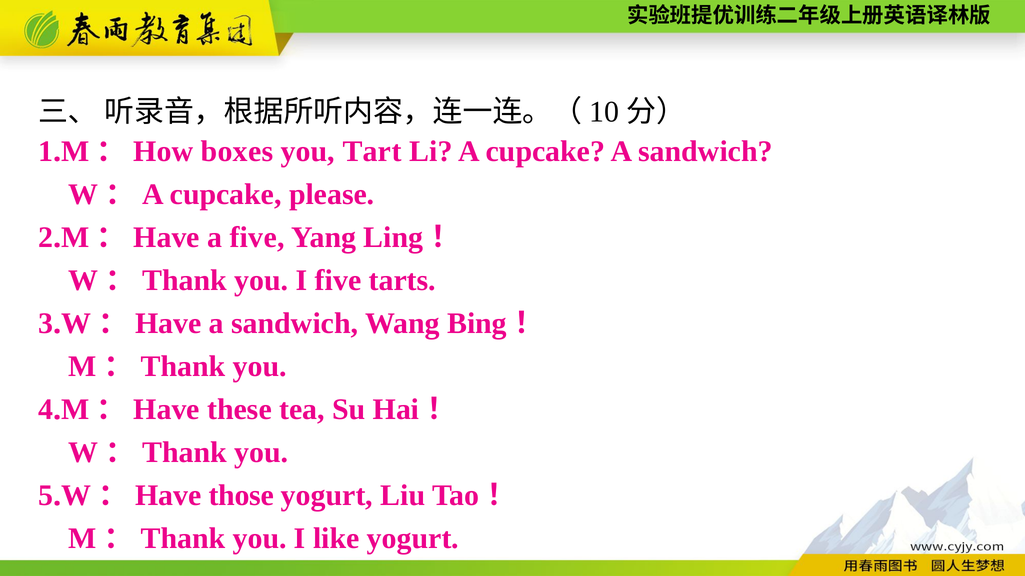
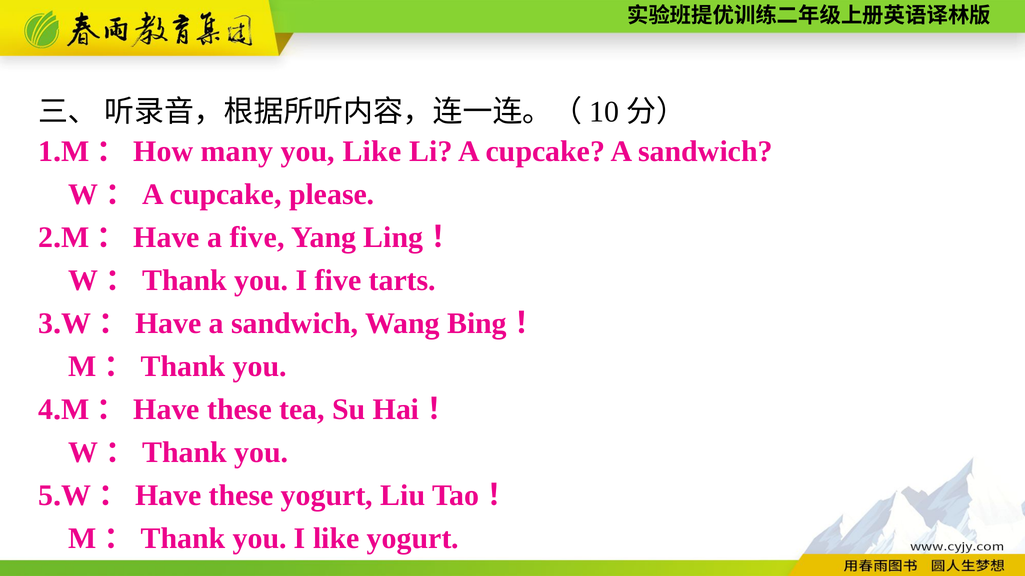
boxes: boxes -> many
you Tart: Tart -> Like
those at (241, 496): those -> these
